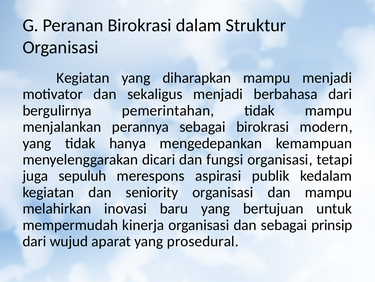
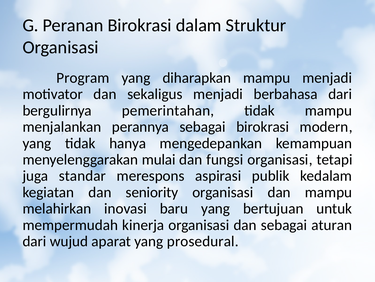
Kegiatan at (83, 78): Kegiatan -> Program
dicari: dicari -> mulai
sepuluh: sepuluh -> standar
prinsip: prinsip -> aturan
